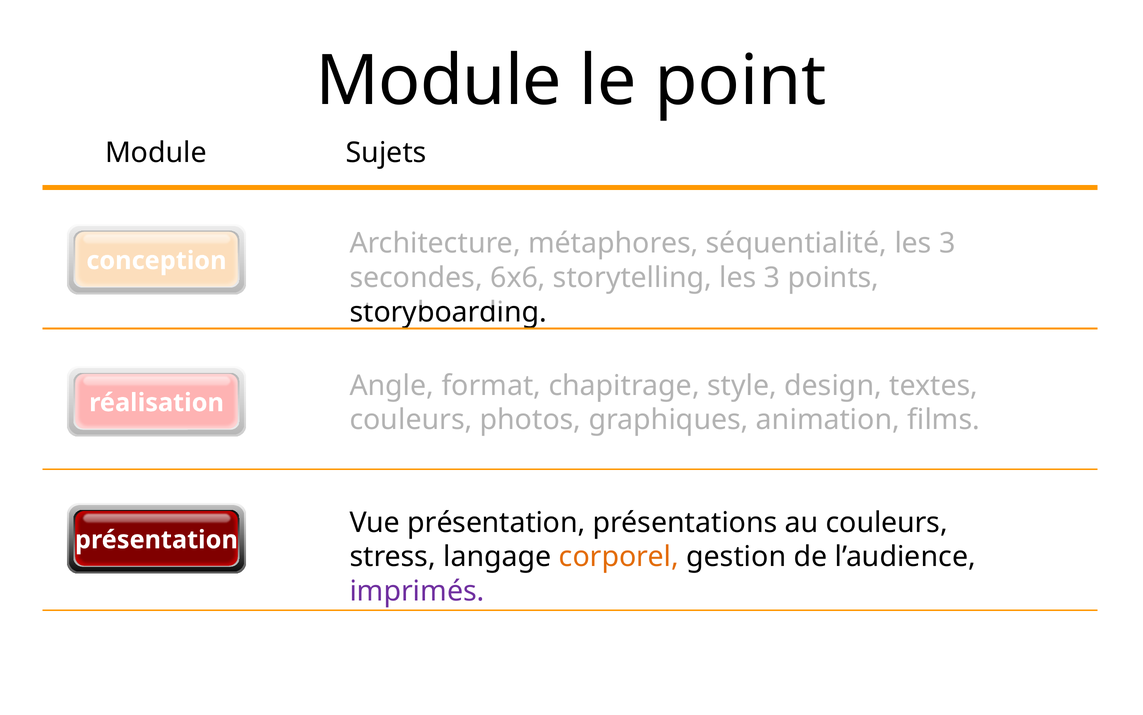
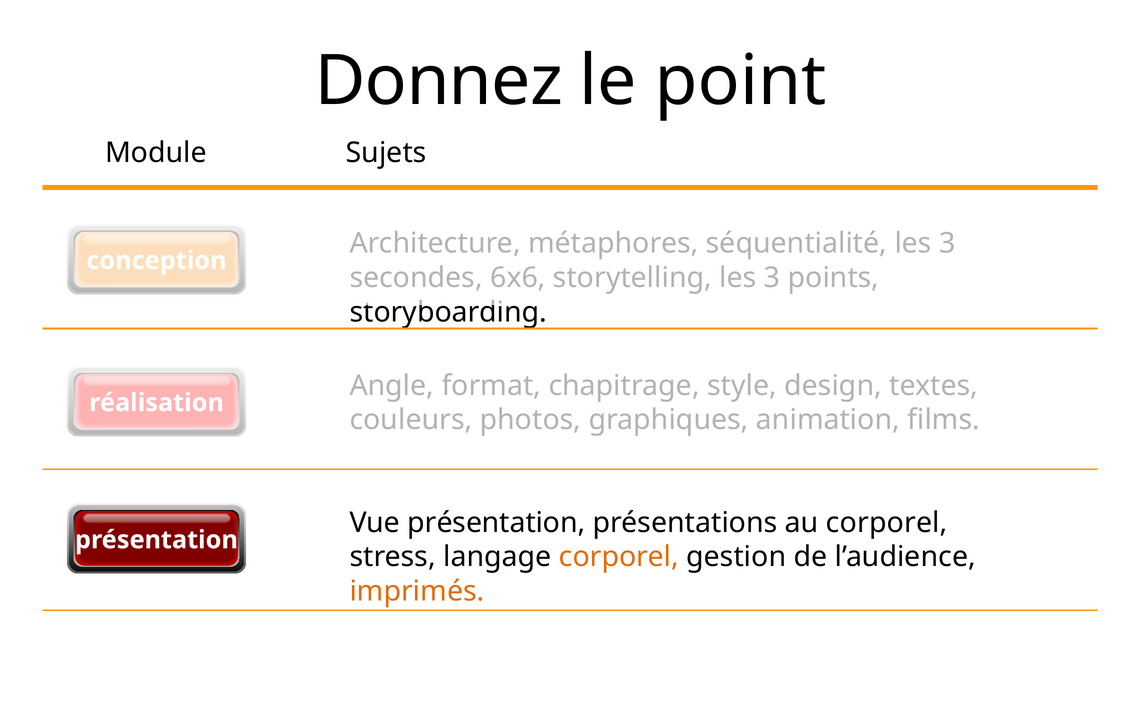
Module at (439, 81): Module -> Donnez
au couleurs: couleurs -> corporel
imprimés colour: purple -> orange
